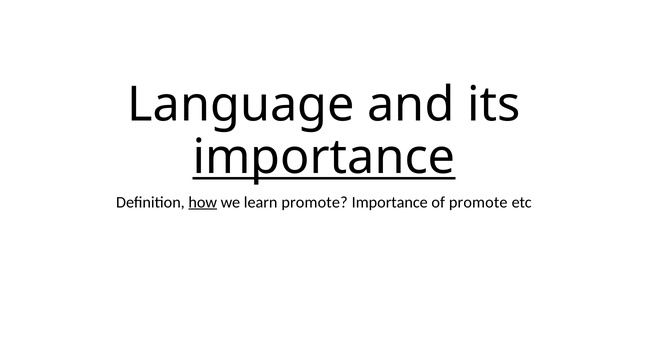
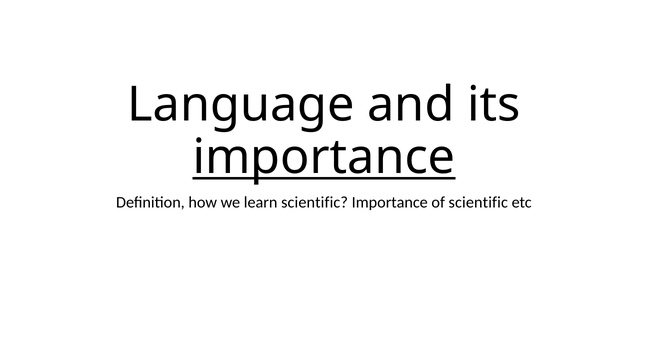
how underline: present -> none
learn promote: promote -> scientific
of promote: promote -> scientific
